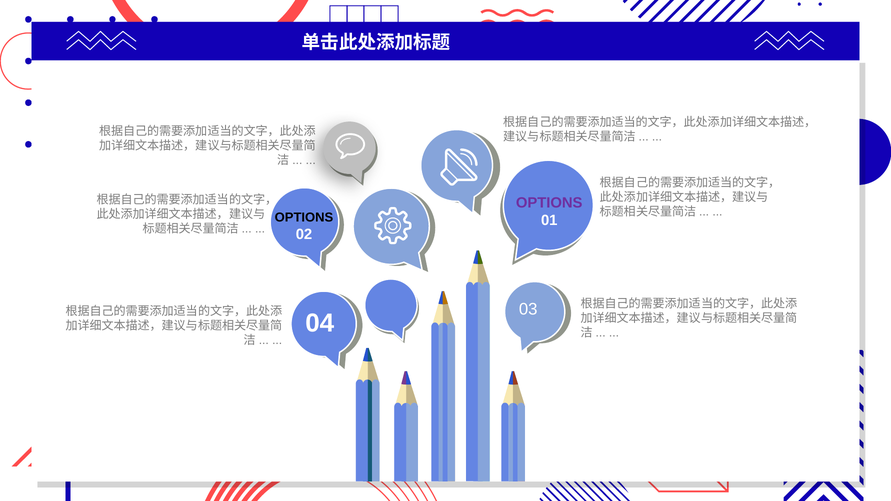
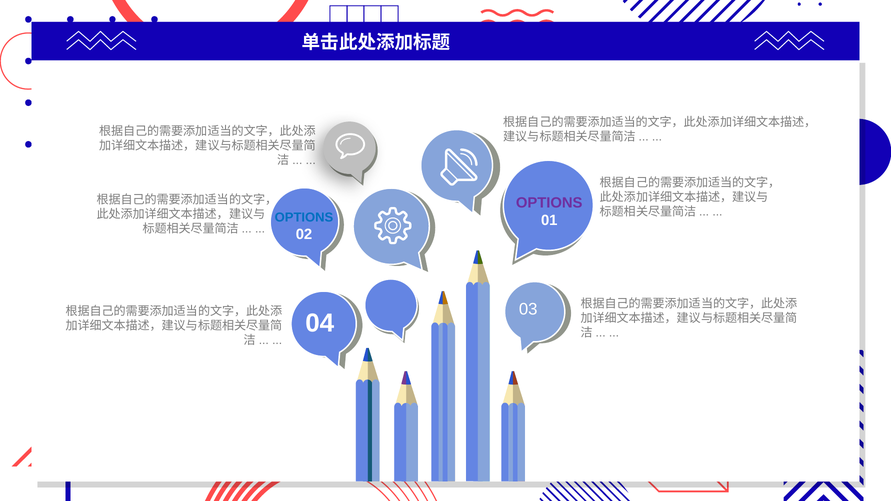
OPTIONS at (304, 218) colour: black -> blue
